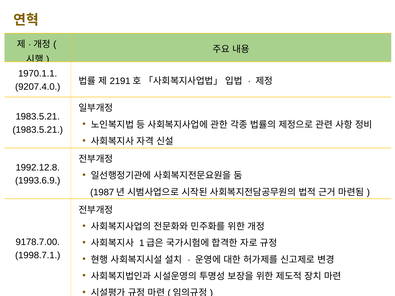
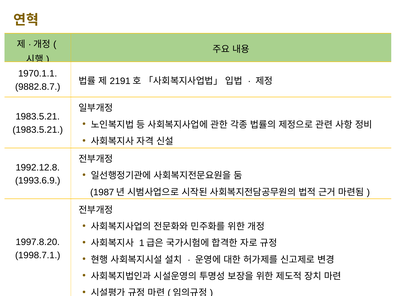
9207.4.0: 9207.4.0 -> 9882.8.7
9178.7.00: 9178.7.00 -> 1997.8.20
